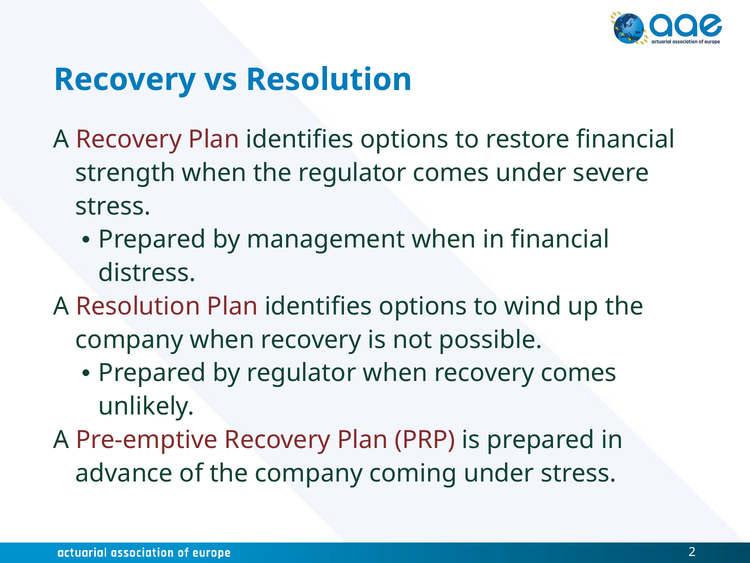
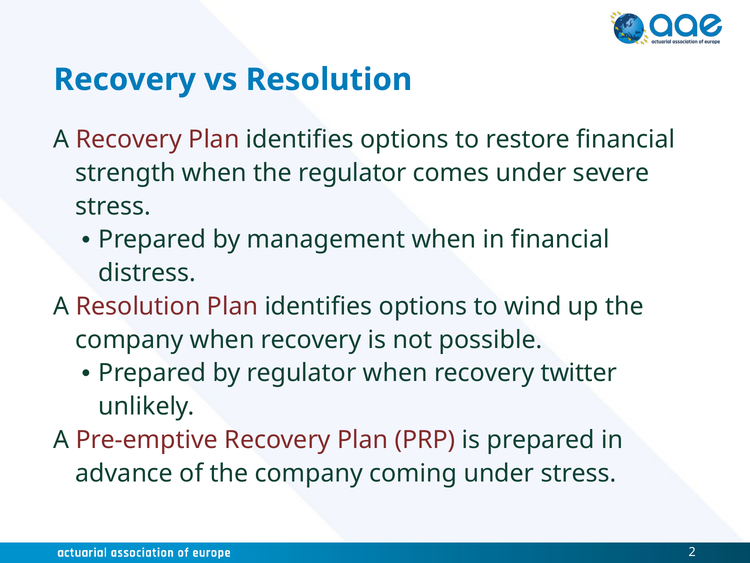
recovery comes: comes -> twitter
